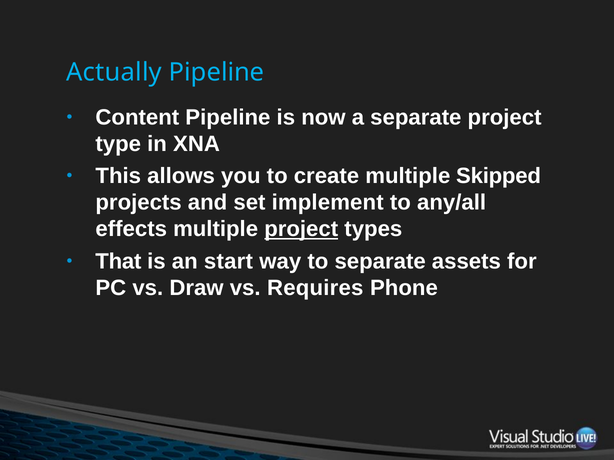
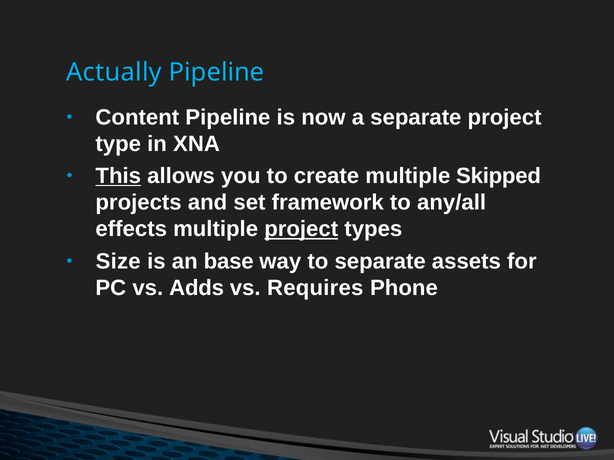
This underline: none -> present
implement: implement -> framework
That: That -> Size
start: start -> base
Draw: Draw -> Adds
